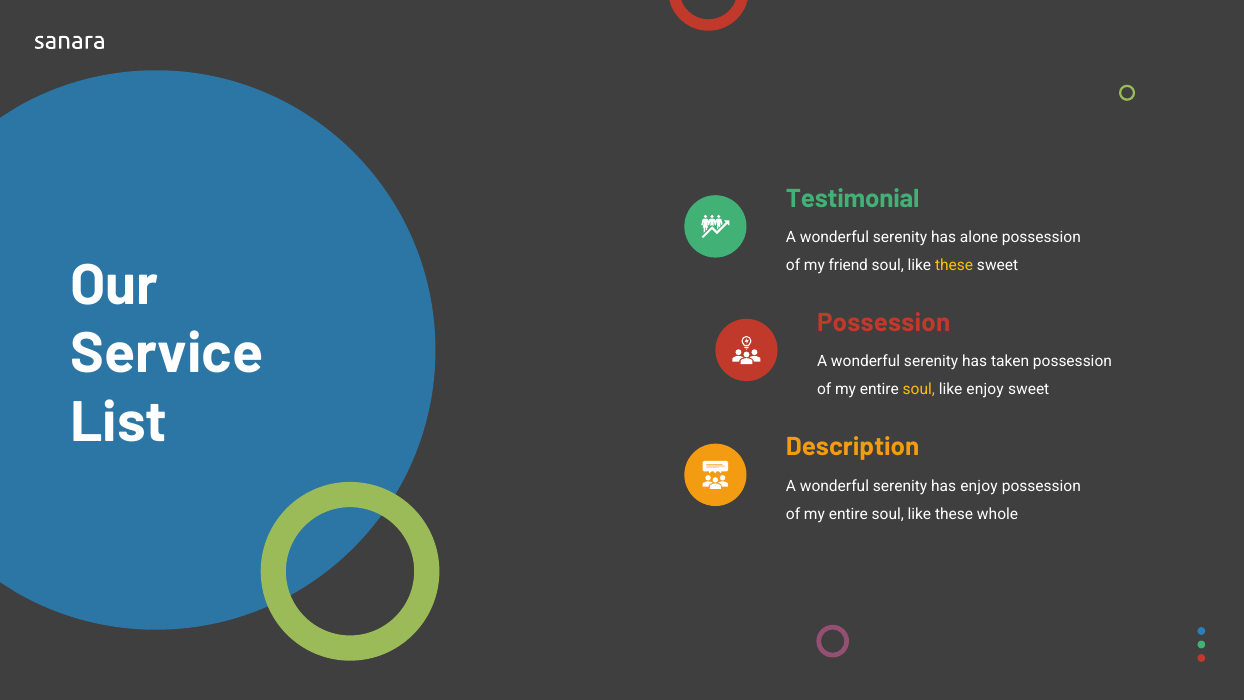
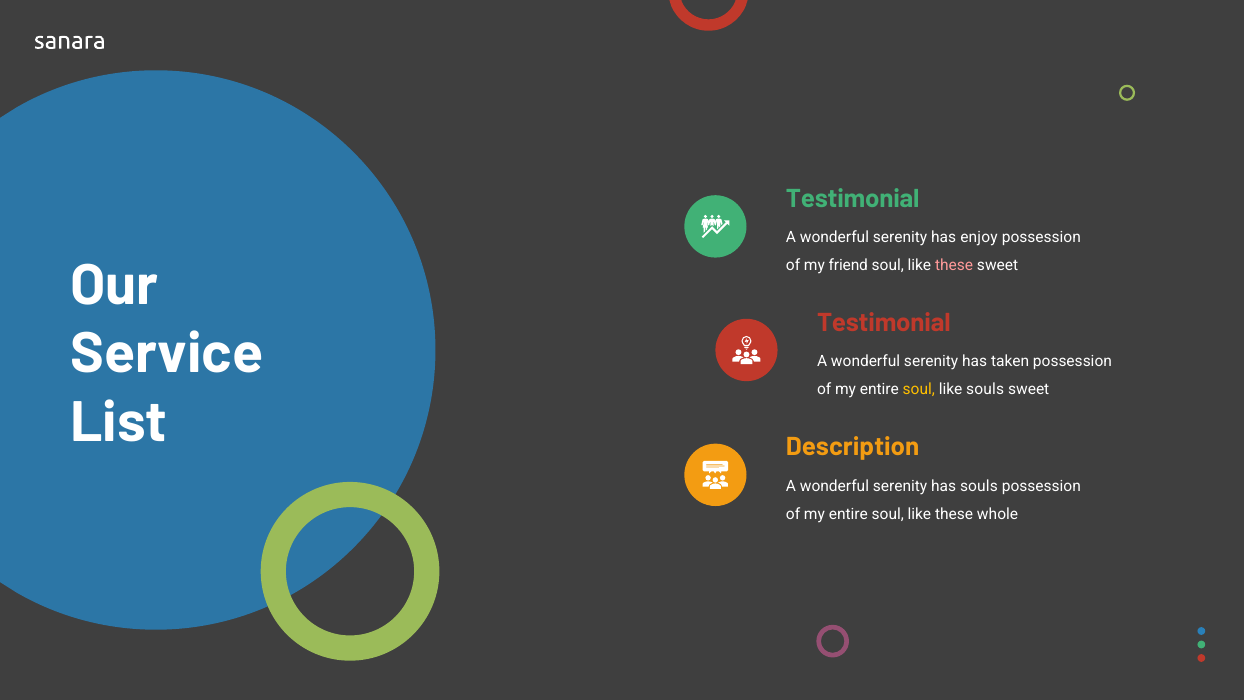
alone: alone -> enjoy
these at (954, 265) colour: yellow -> pink
Possession at (884, 322): Possession -> Testimonial
like enjoy: enjoy -> souls
has enjoy: enjoy -> souls
